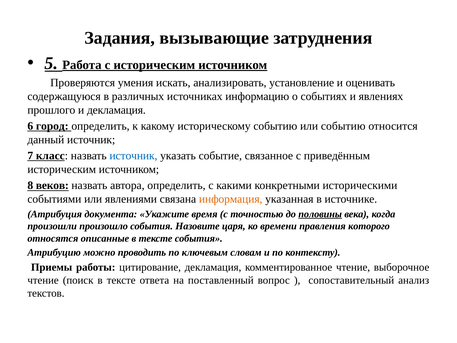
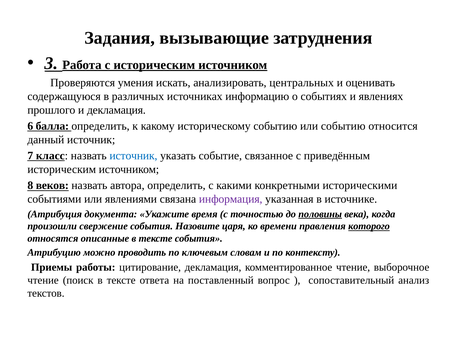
5: 5 -> 3
установление: установление -> центральных
город: город -> балла
информация colour: orange -> purple
произошло: произошло -> свержение
которого underline: none -> present
